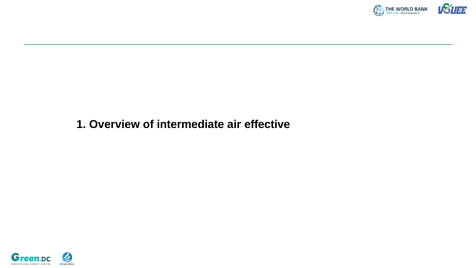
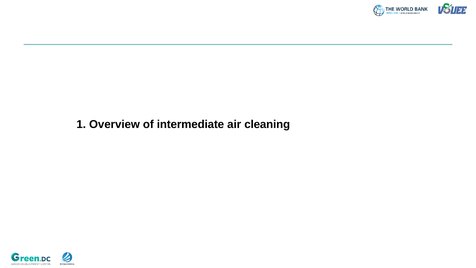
effective: effective -> cleaning
